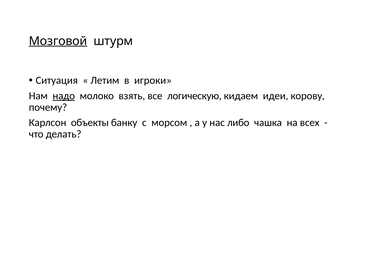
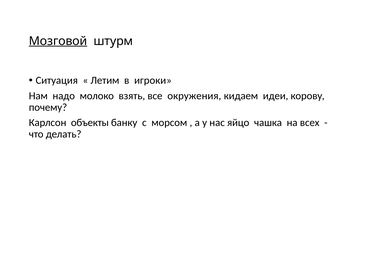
надо underline: present -> none
логическую: логическую -> окружения
либо: либо -> яйцо
